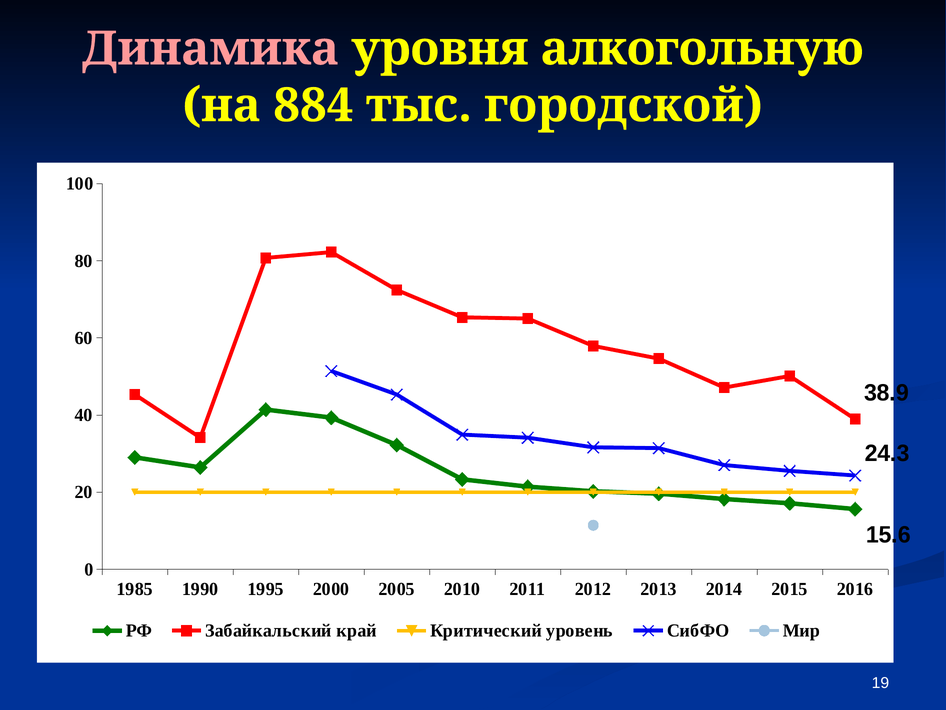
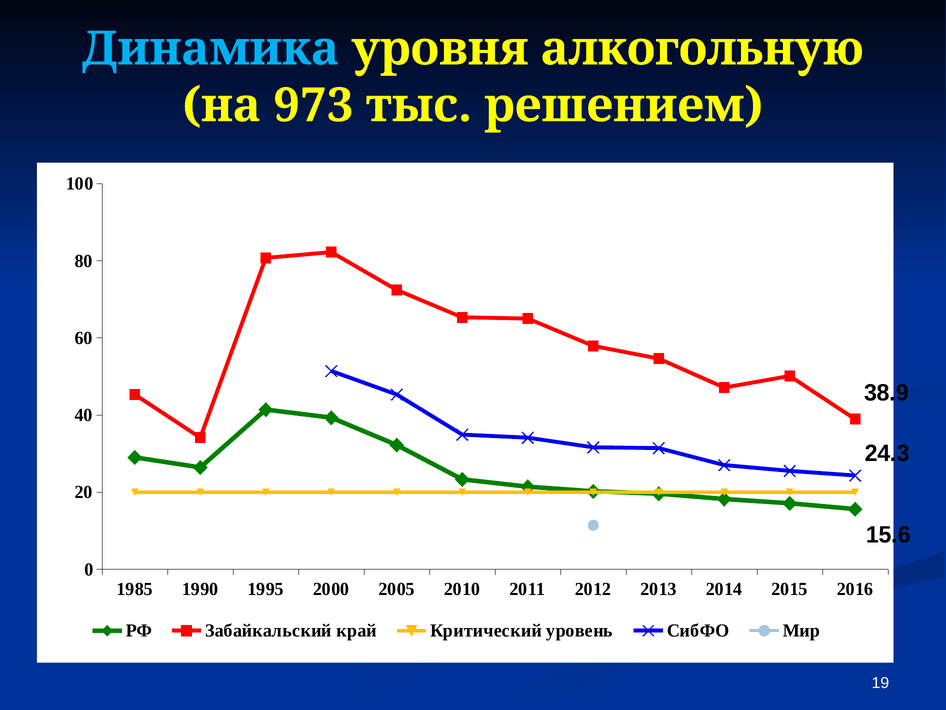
Динамика colour: pink -> light blue
884: 884 -> 973
городской: городской -> решением
